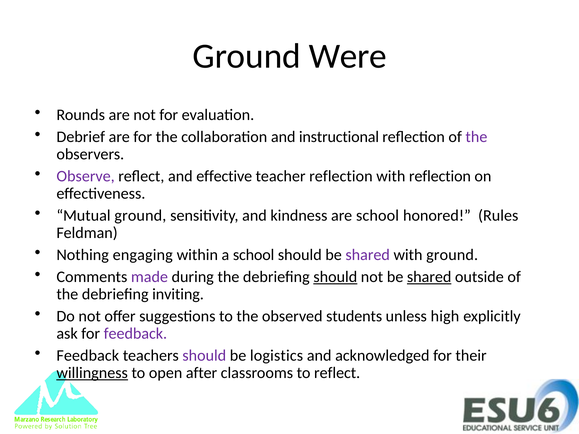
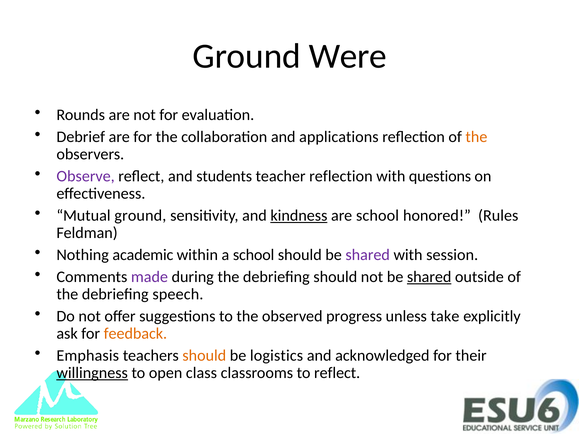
instructional: instructional -> applications
the at (476, 137) colour: purple -> orange
effective: effective -> students
with reflection: reflection -> questions
kindness underline: none -> present
engaging: engaging -> academic
with ground: ground -> session
should at (335, 277) underline: present -> none
inviting: inviting -> speech
students: students -> progress
high: high -> take
feedback at (135, 334) colour: purple -> orange
Feedback at (88, 356): Feedback -> Emphasis
should at (204, 356) colour: purple -> orange
after: after -> class
